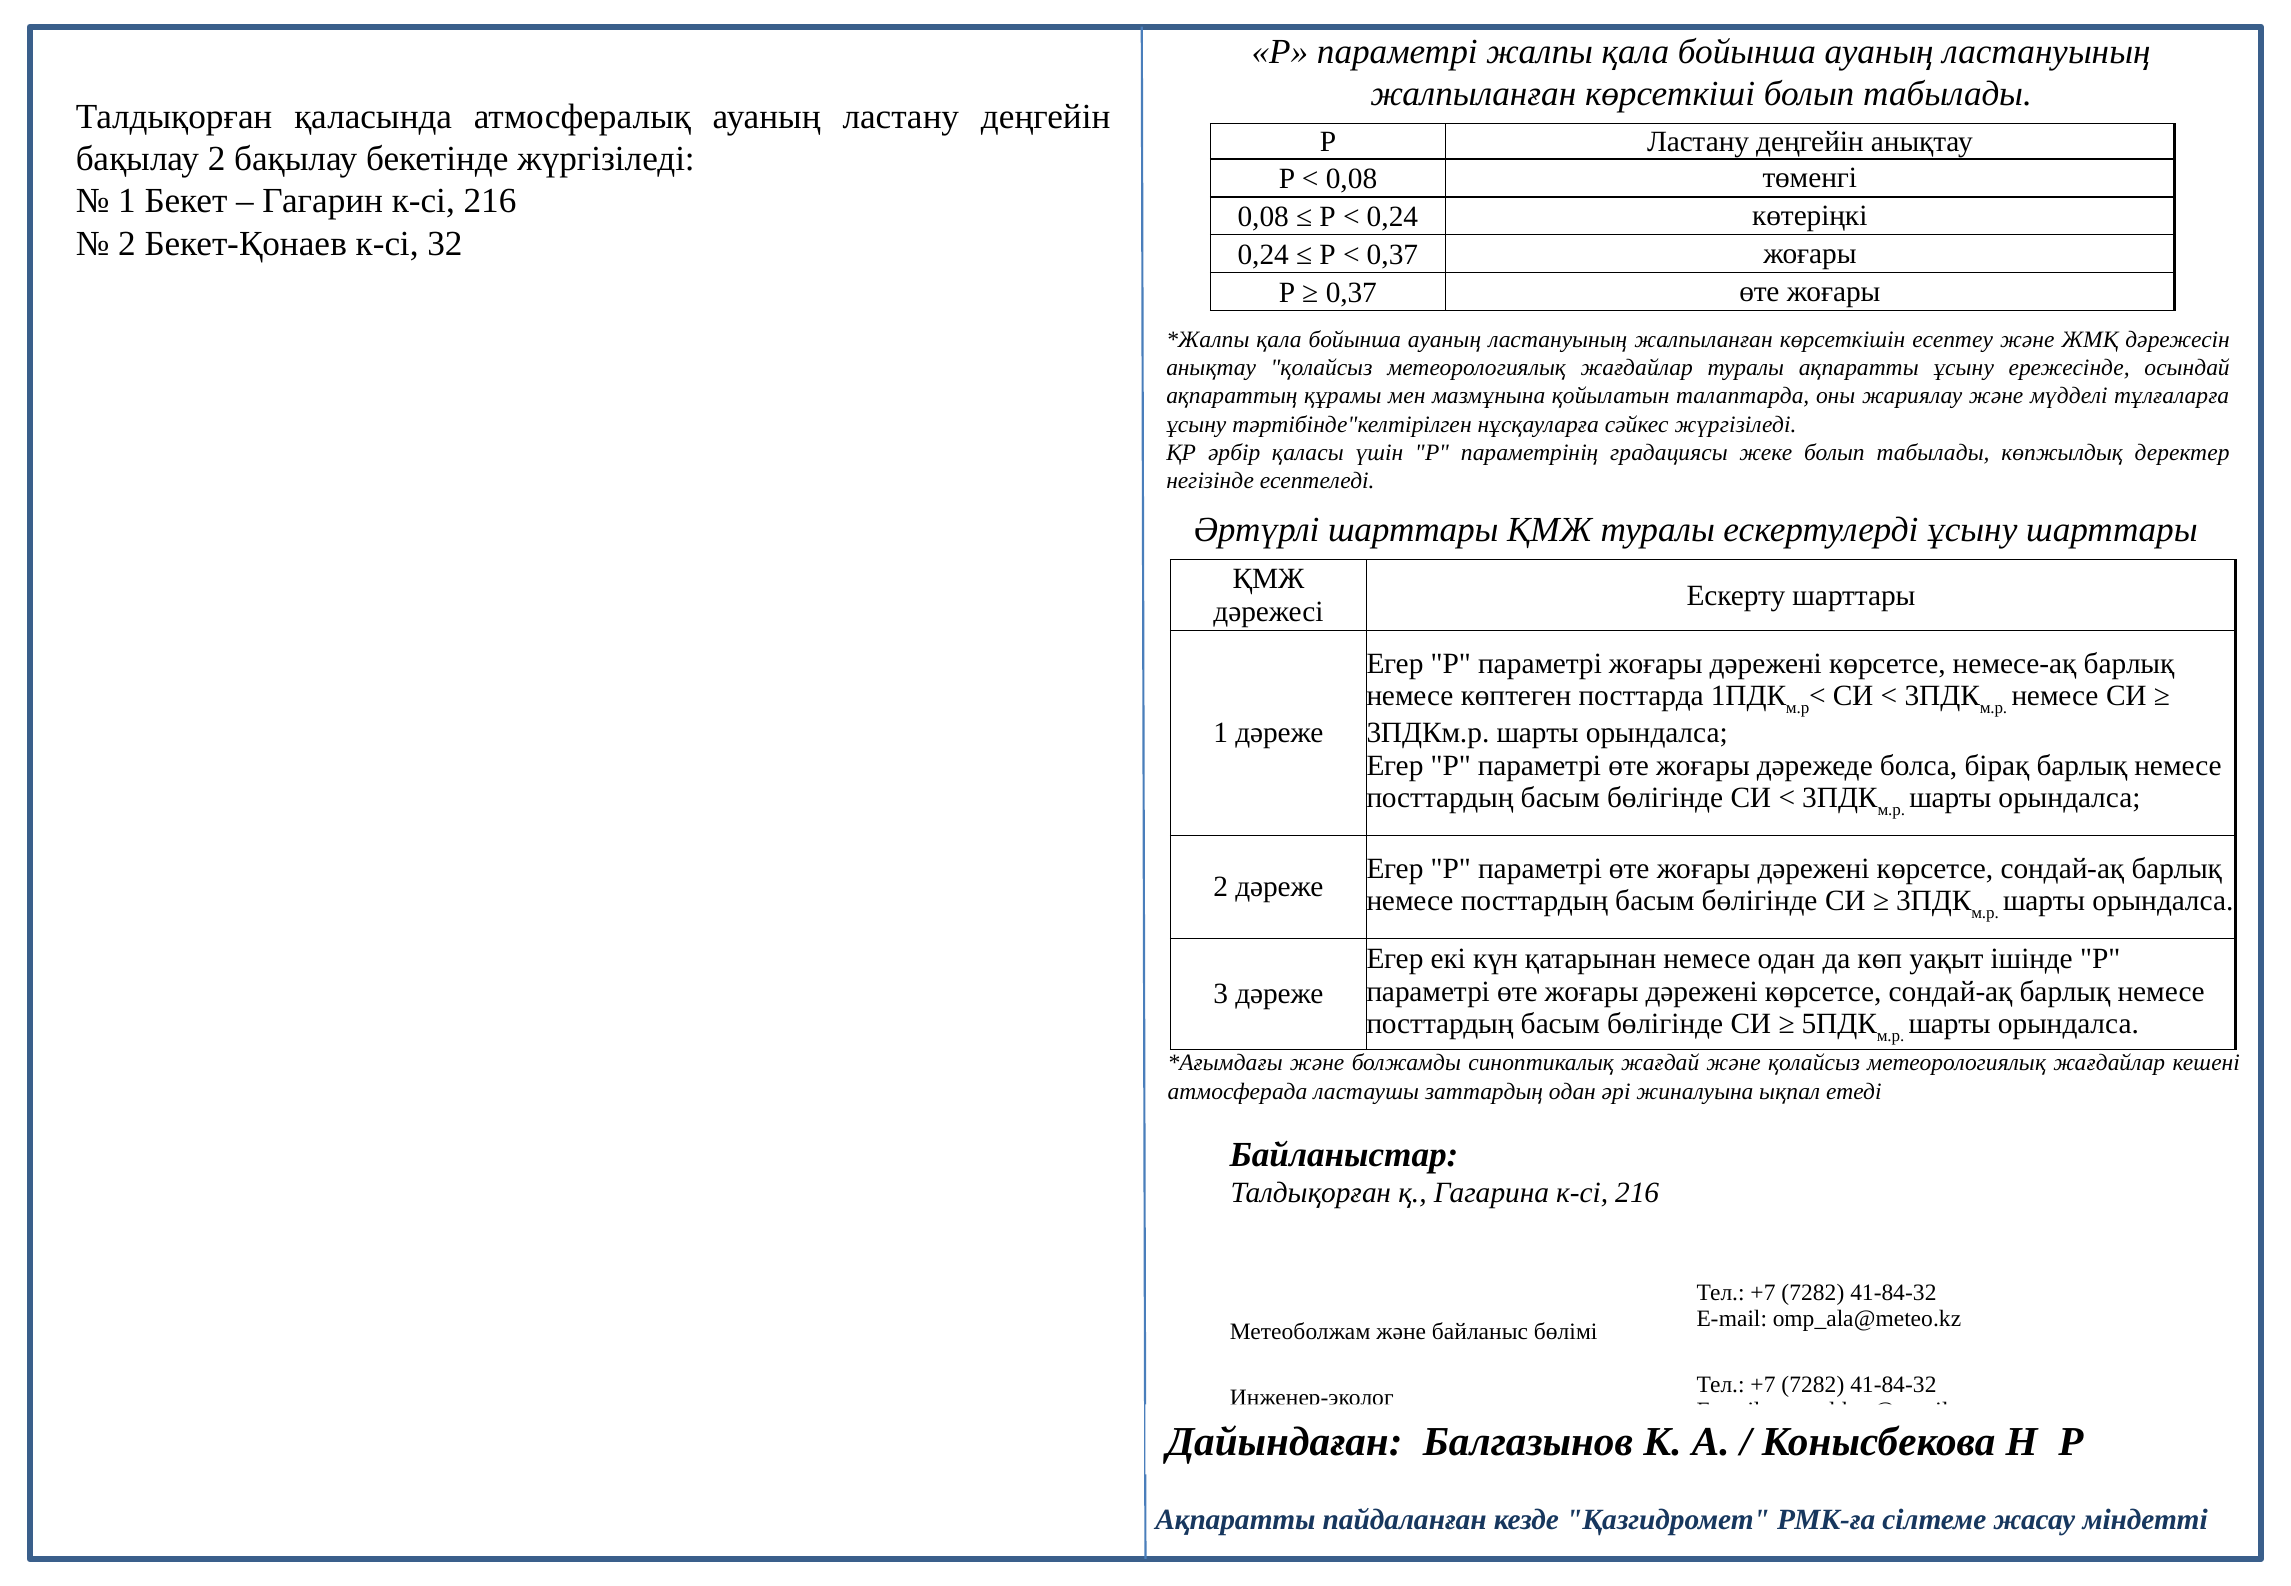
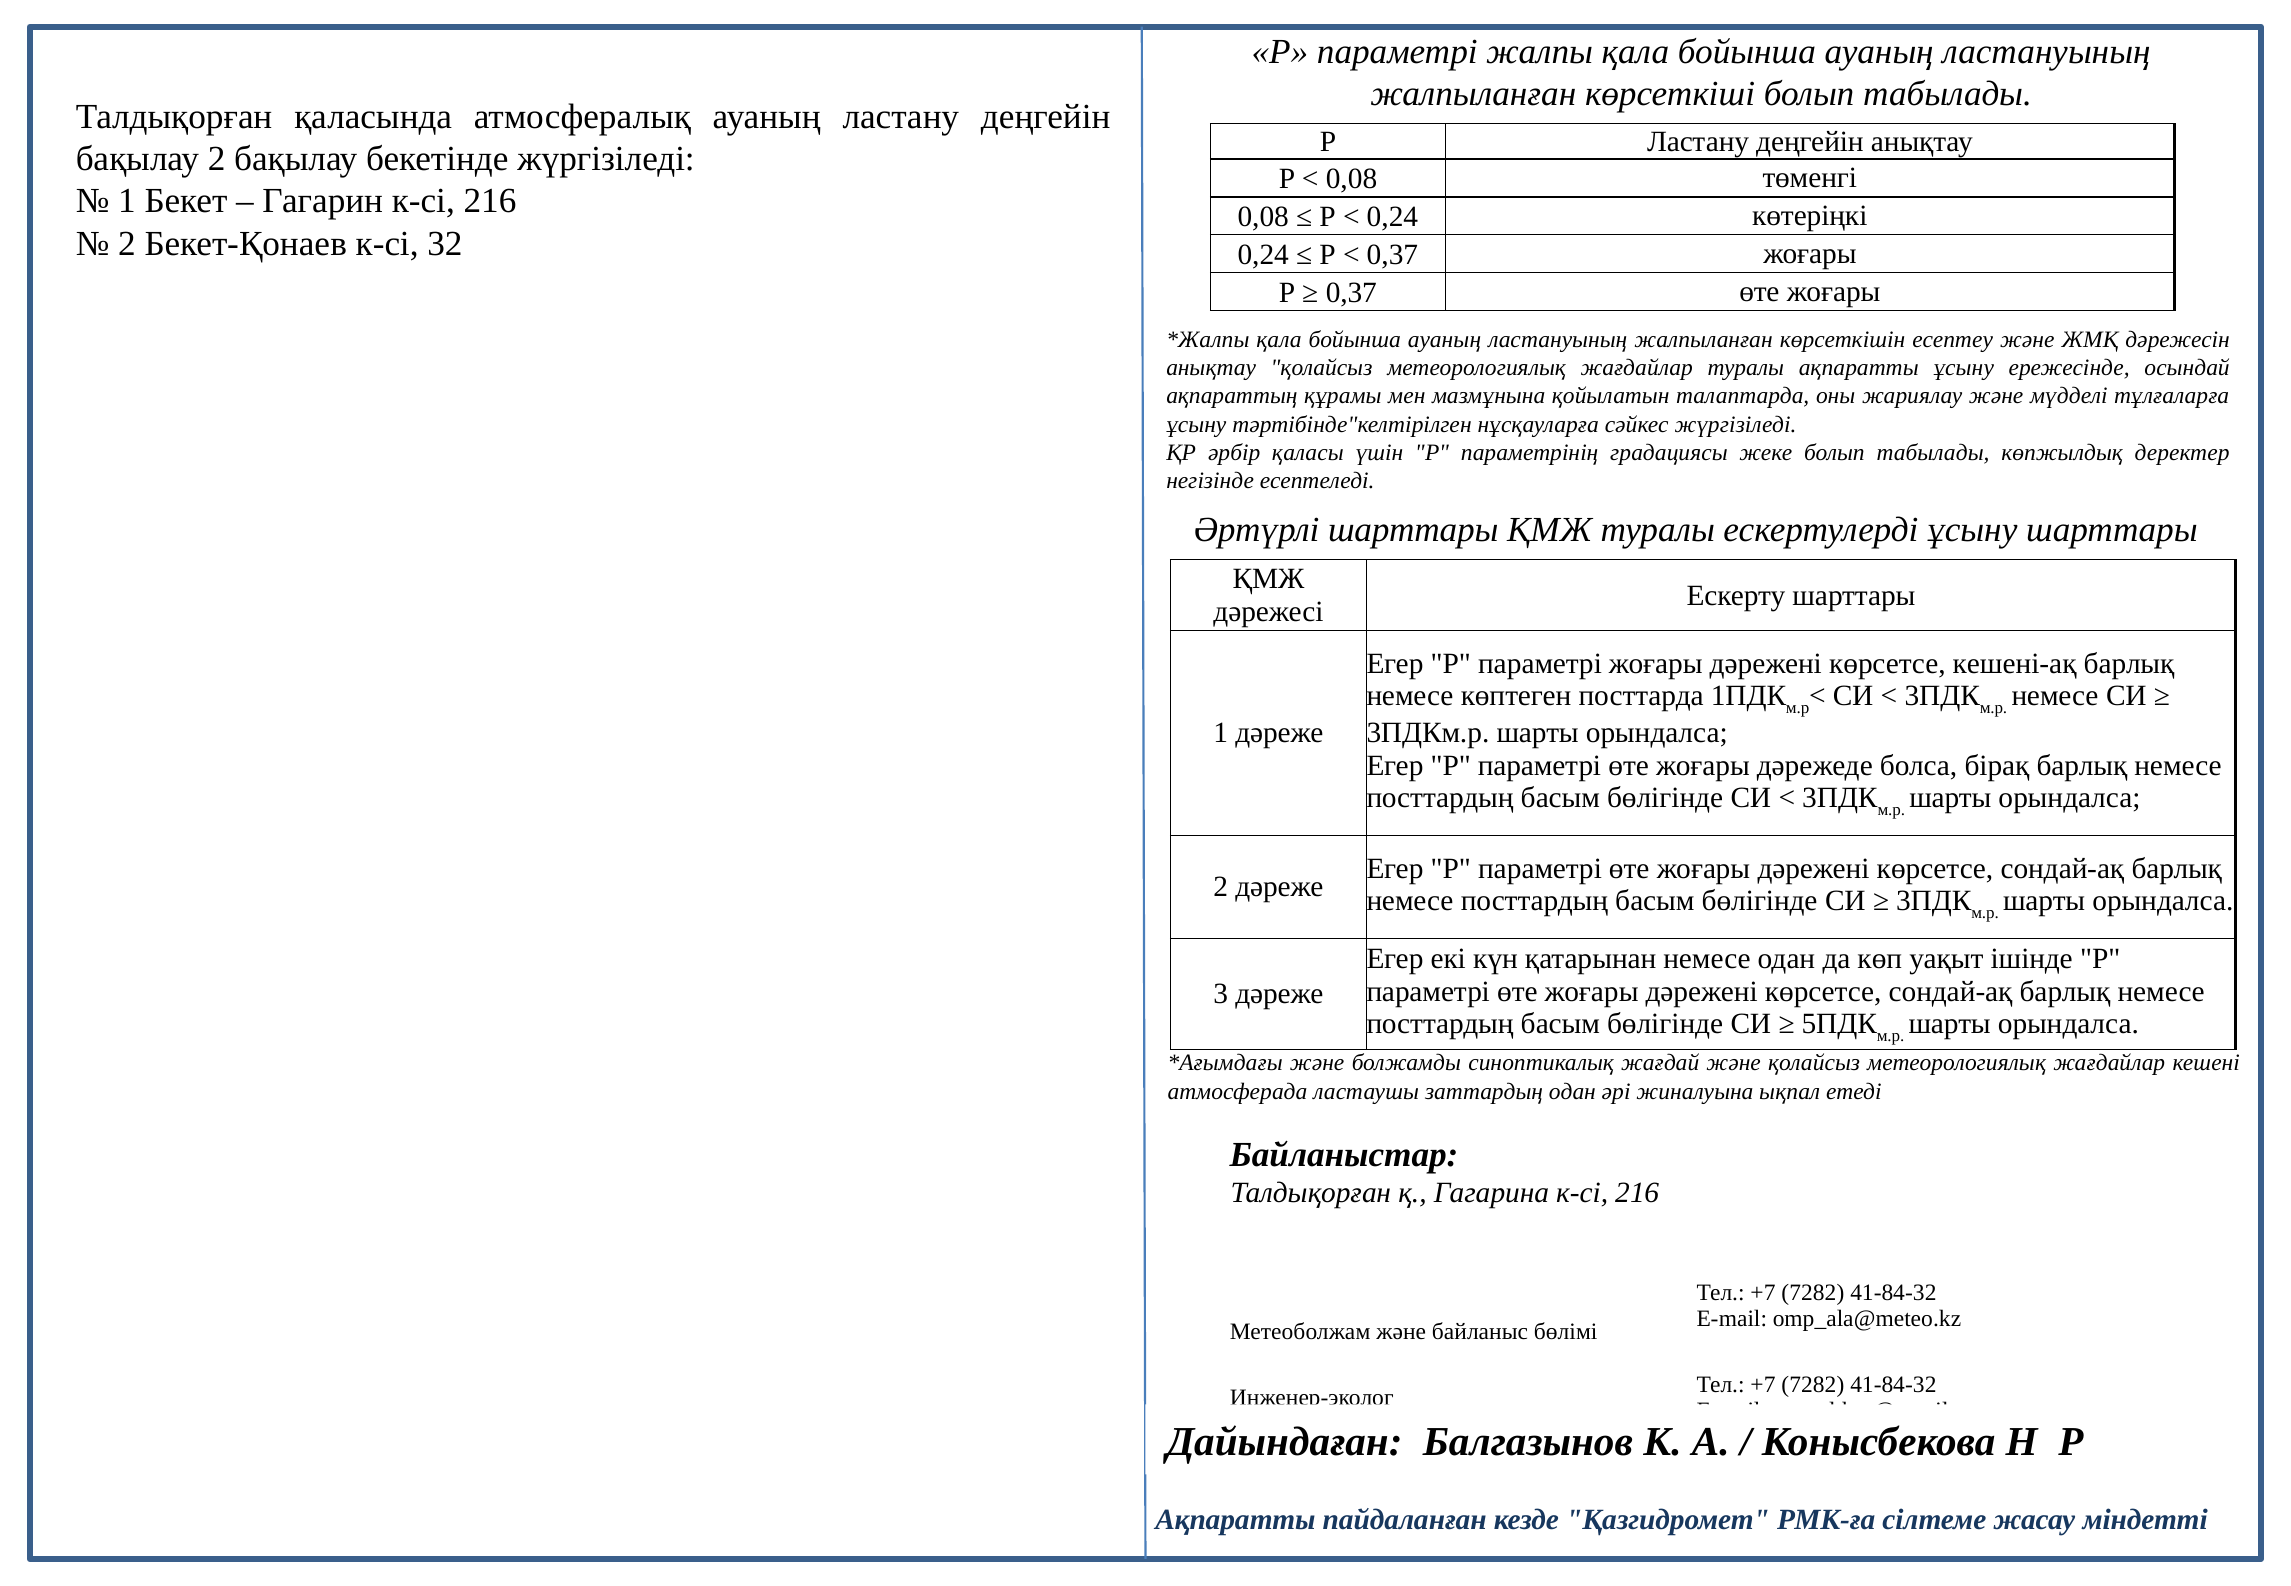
немесе-ақ: немесе-ақ -> кешені-ақ
